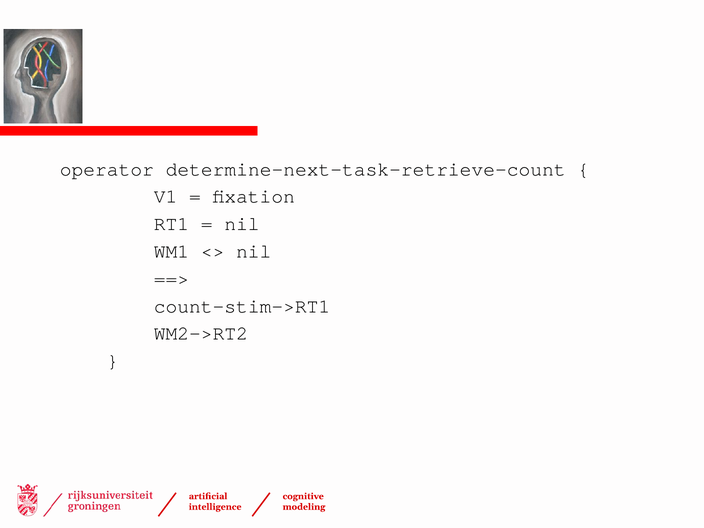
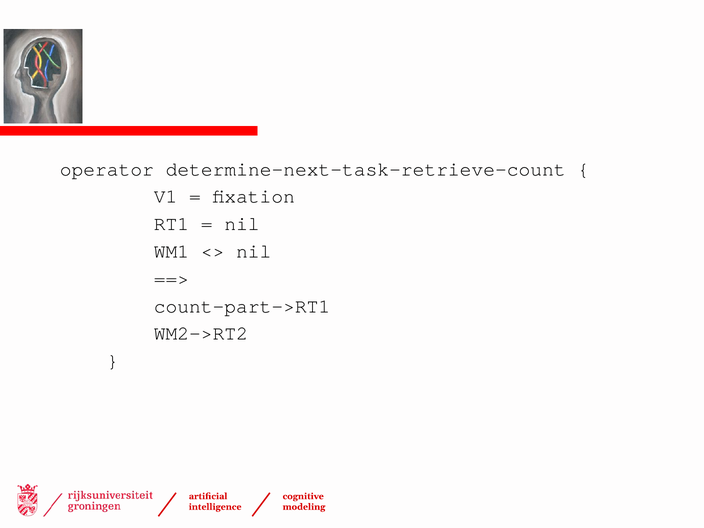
count-stim->RT1: count-stim->RT1 -> count-part->RT1
